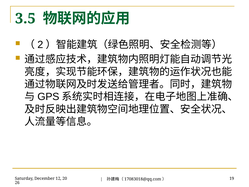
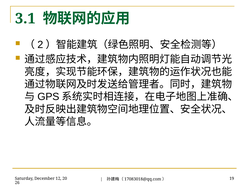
3.5: 3.5 -> 3.1
